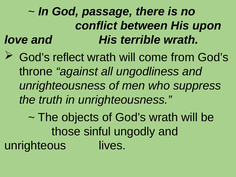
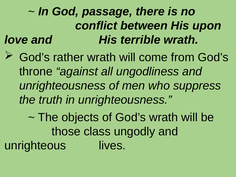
reflect: reflect -> rather
sinful: sinful -> class
